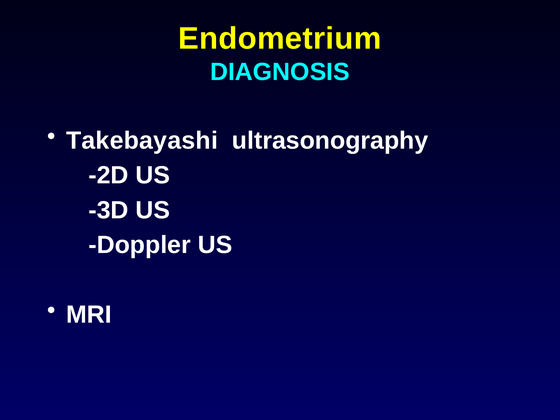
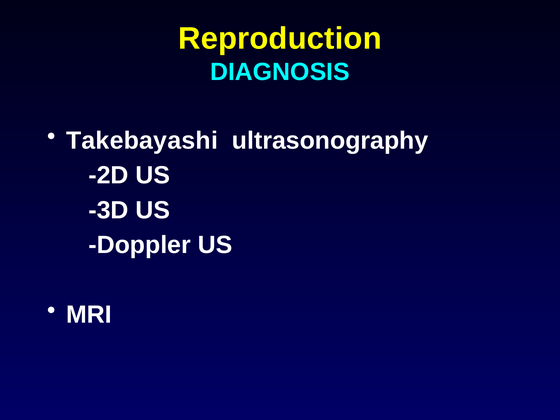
Endometrium: Endometrium -> Reproduction
